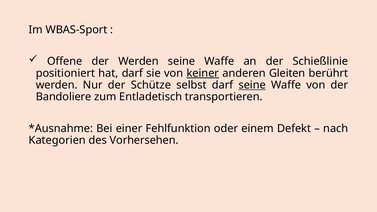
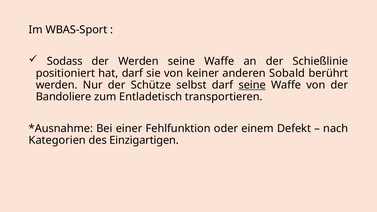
Offene: Offene -> Sodass
keiner underline: present -> none
Gleiten: Gleiten -> Sobald
Vorhersehen: Vorhersehen -> Einzigartigen
